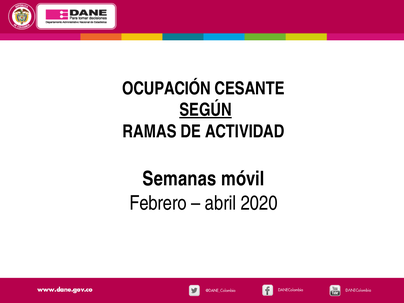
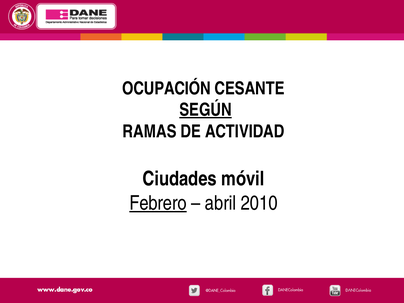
Semanas: Semanas -> Ciudades
Febrero underline: none -> present
2020: 2020 -> 2010
